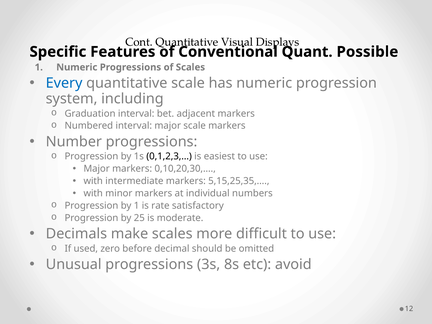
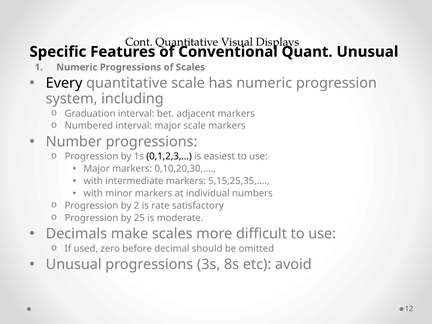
Quant Possible: Possible -> Unusual
Every colour: blue -> black
by 1: 1 -> 2
